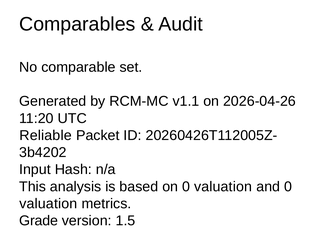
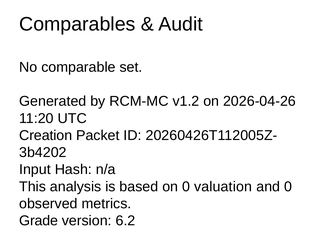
v1.1: v1.1 -> v1.2
Reliable: Reliable -> Creation
valuation at (48, 204): valuation -> observed
1.5: 1.5 -> 6.2
